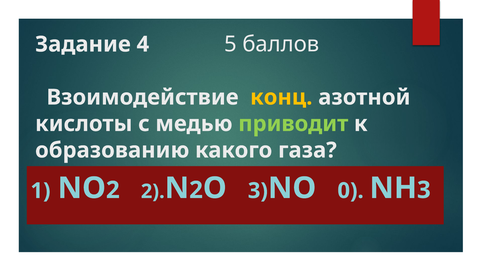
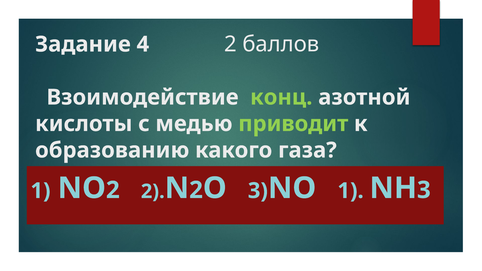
4 5: 5 -> 2
конц colour: yellow -> light green
0 at (351, 191): 0 -> 1
